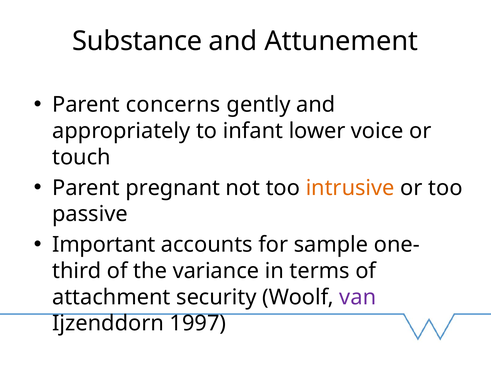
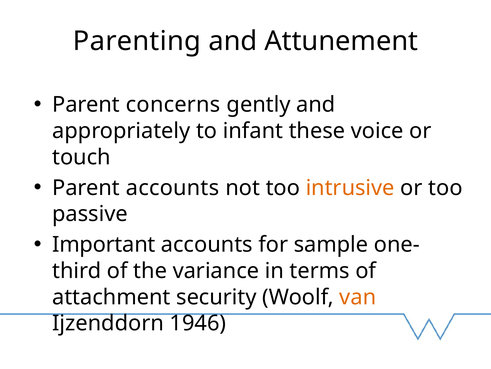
Substance: Substance -> Parenting
lower: lower -> these
Parent pregnant: pregnant -> accounts
van colour: purple -> orange
1997: 1997 -> 1946
